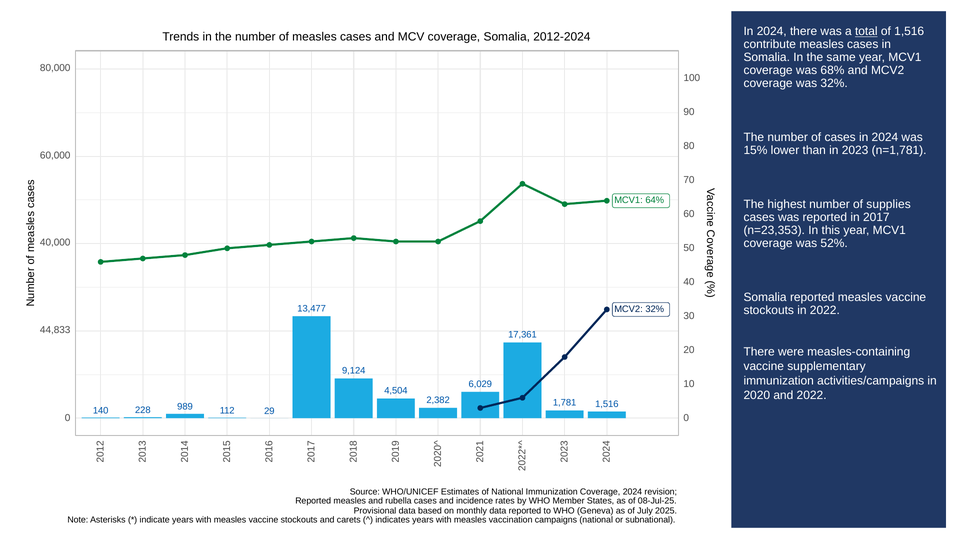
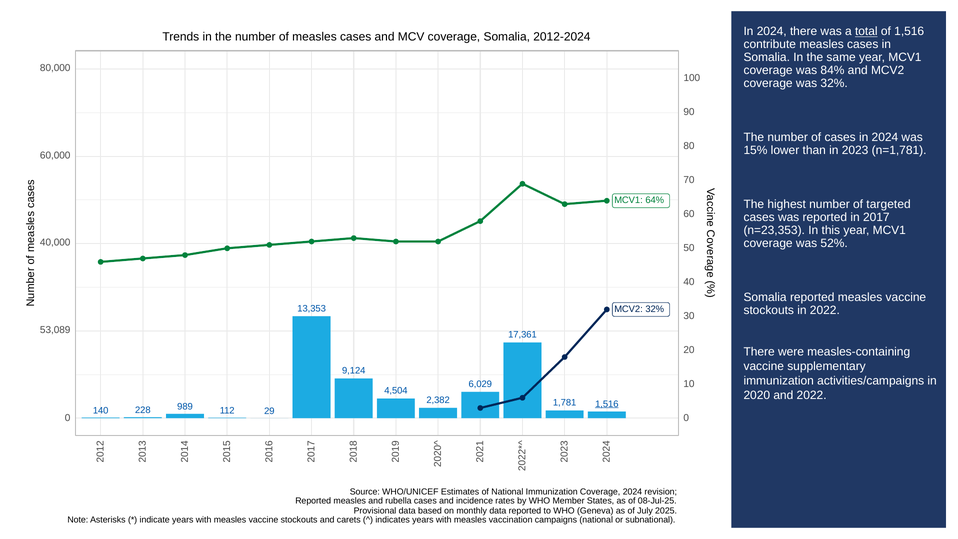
68%: 68% -> 84%
supplies: supplies -> targeted
13,477: 13,477 -> 13,353
44,833: 44,833 -> 53,089
1,516 at (607, 404) underline: none -> present
